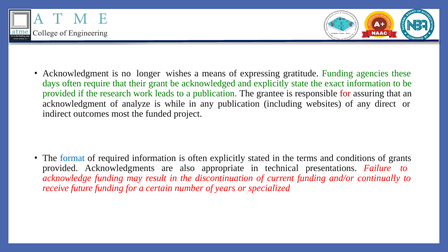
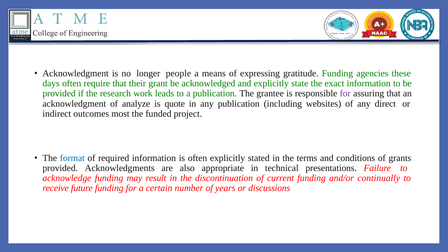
wishes: wishes -> people
for at (345, 94) colour: red -> purple
while: while -> quote
specialized: specialized -> discussions
